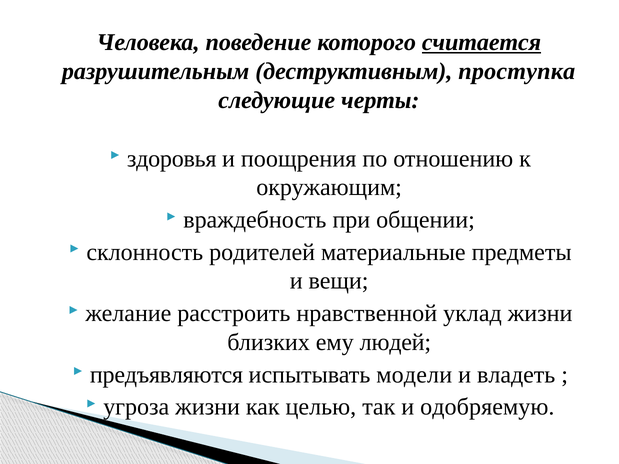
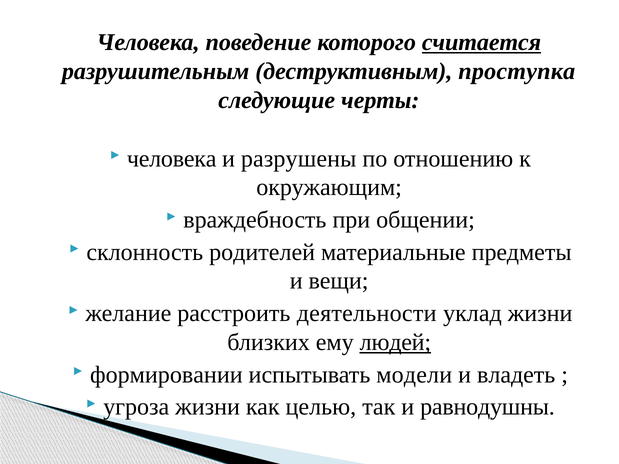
здоровья at (172, 159): здоровья -> человека
поощрения: поощрения -> разрушены
нравственной: нравственной -> деятельности
людей underline: none -> present
предъявляются: предъявляются -> формировании
одобряемую: одобряемую -> равнодушны
